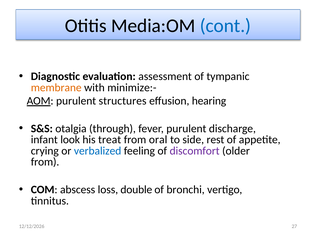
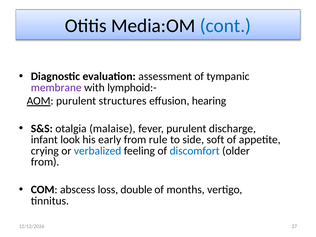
membrane colour: orange -> purple
minimize:-: minimize:- -> lymphoid:-
through: through -> malaise
treat: treat -> early
oral: oral -> rule
rest: rest -> soft
discomfort colour: purple -> blue
bronchi: bronchi -> months
